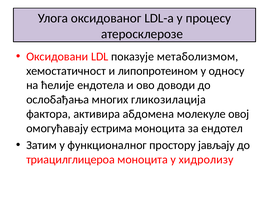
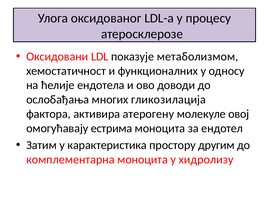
липопротеином: липопротеином -> функционалних
абдомена: абдомена -> атерогену
функционалног: функционалног -> карактеристика
јављају: јављају -> другим
триацилглицероа: триацилглицероа -> комплементарна
